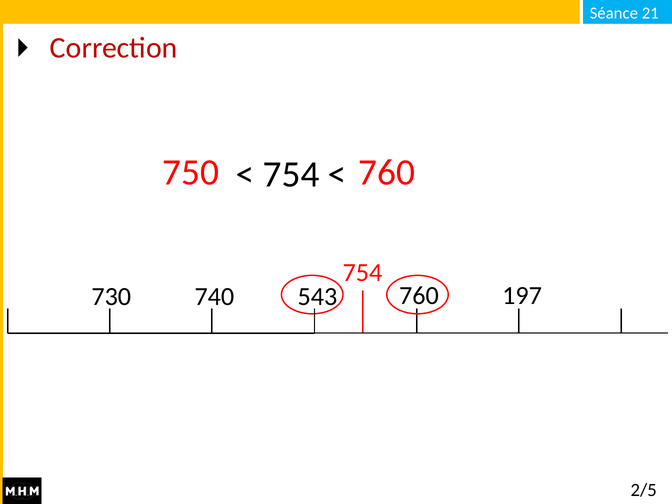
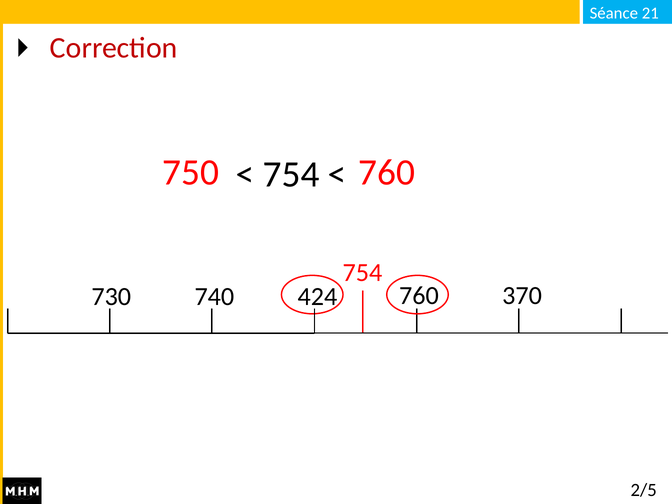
543: 543 -> 424
197: 197 -> 370
